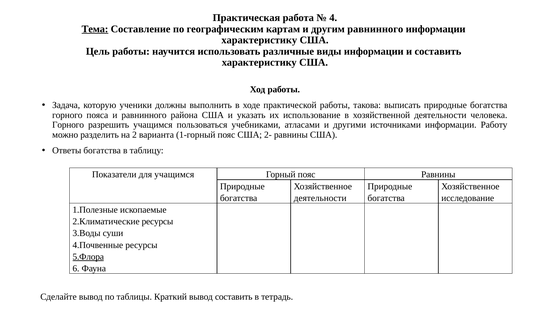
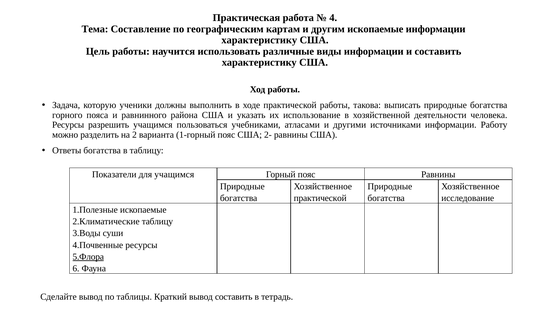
Тема underline: present -> none
другим равнинного: равнинного -> ископаемые
Горного at (68, 125): Горного -> Ресурсы
деятельности at (320, 198): деятельности -> практической
2.Климатические ресурсы: ресурсы -> таблицу
